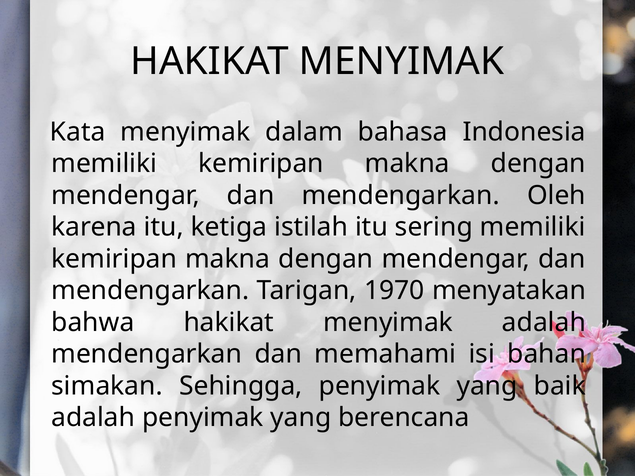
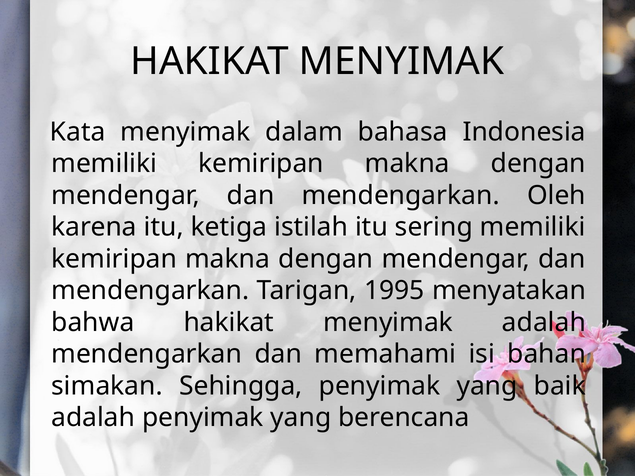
1970: 1970 -> 1995
